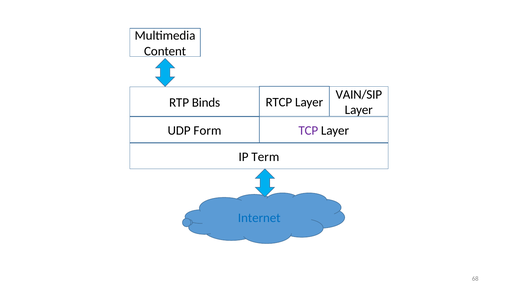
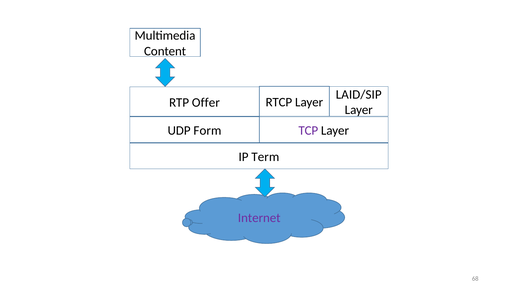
VAIN/SIP: VAIN/SIP -> LAID/SIP
Binds: Binds -> Offer
Internet colour: blue -> purple
